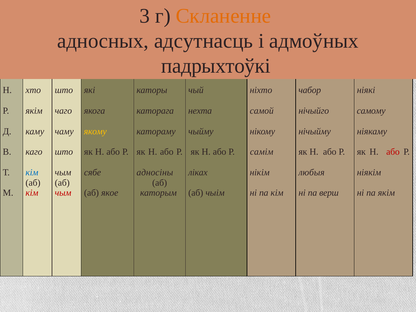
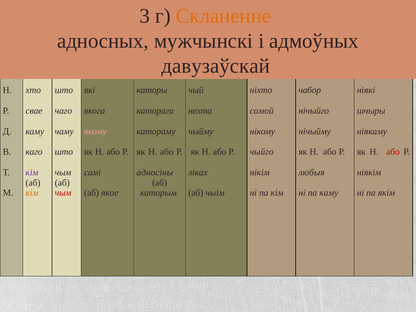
адсутнасць: адсутнасць -> мужчынскі
падрыхтоўкі: падрыхтоўкі -> давузаўскай
якім at (34, 111): якім -> свае
самому: самому -> шчыры
якому colour: yellow -> pink
самім: самім -> чыйго
кім at (32, 172) colour: blue -> purple
сябе: сябе -> самі
кім at (32, 193) colour: red -> orange
па верш: верш -> каму
